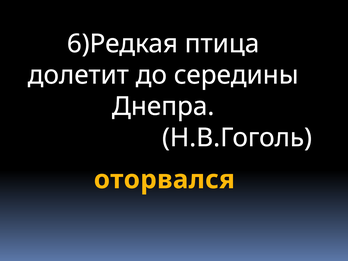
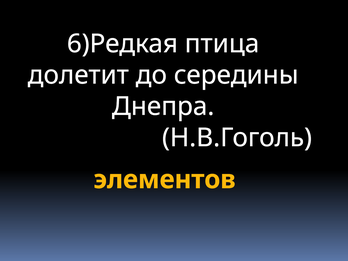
оторвался: оторвался -> элементов
